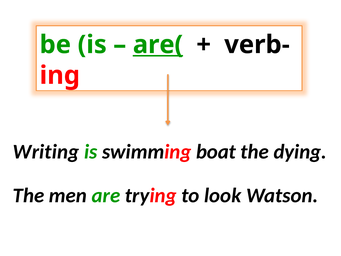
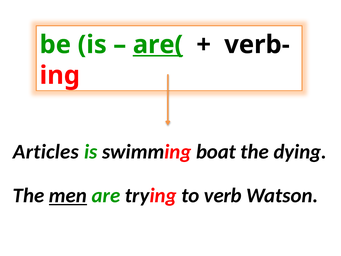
Writing: Writing -> Articles
men underline: none -> present
look: look -> verb
